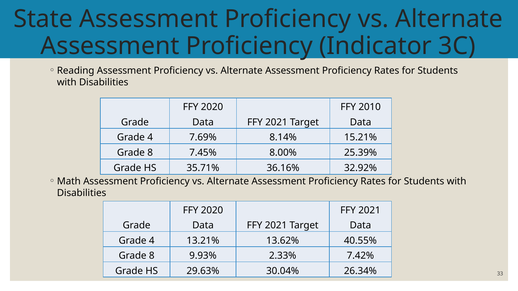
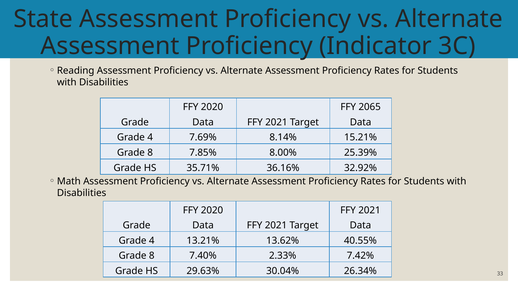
2010: 2010 -> 2065
7.45%: 7.45% -> 7.85%
9.93%: 9.93% -> 7.40%
